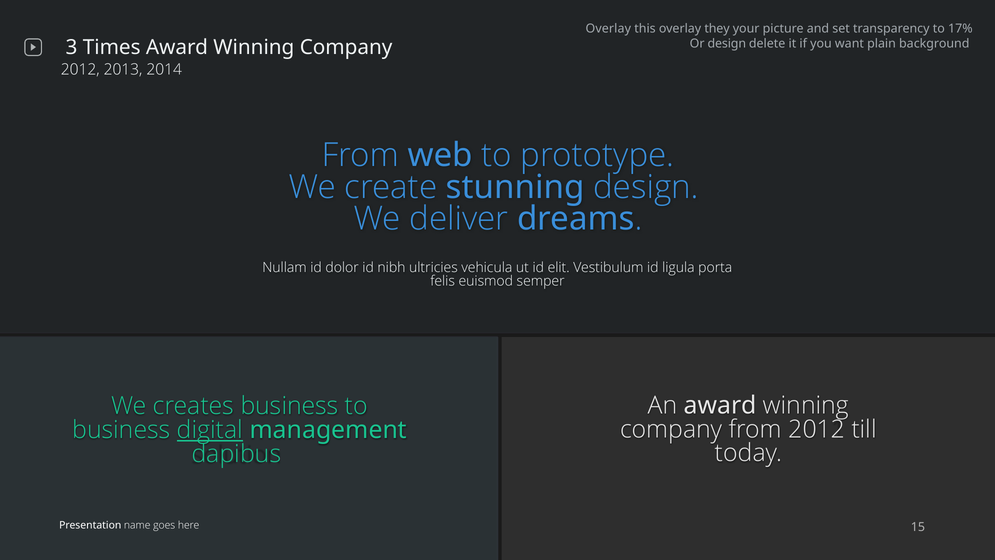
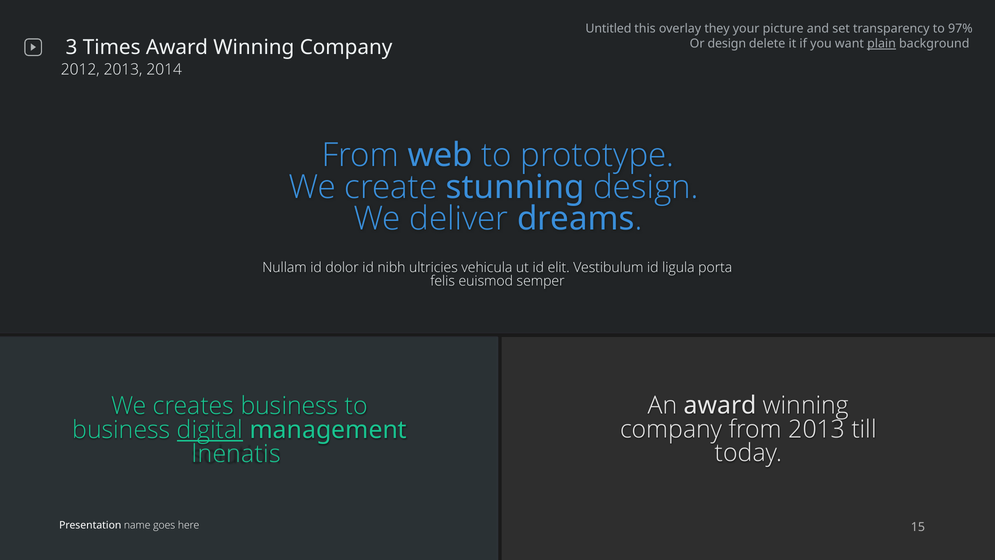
Overlay at (608, 29): Overlay -> Untitled
17%: 17% -> 97%
plain underline: none -> present
from 2012: 2012 -> 2013
dapibus: dapibus -> lnenatis
